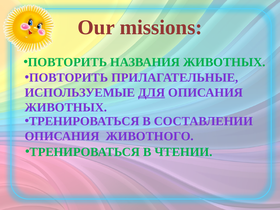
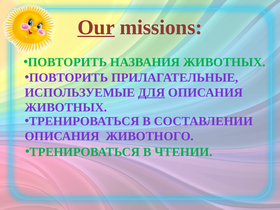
Our underline: none -> present
